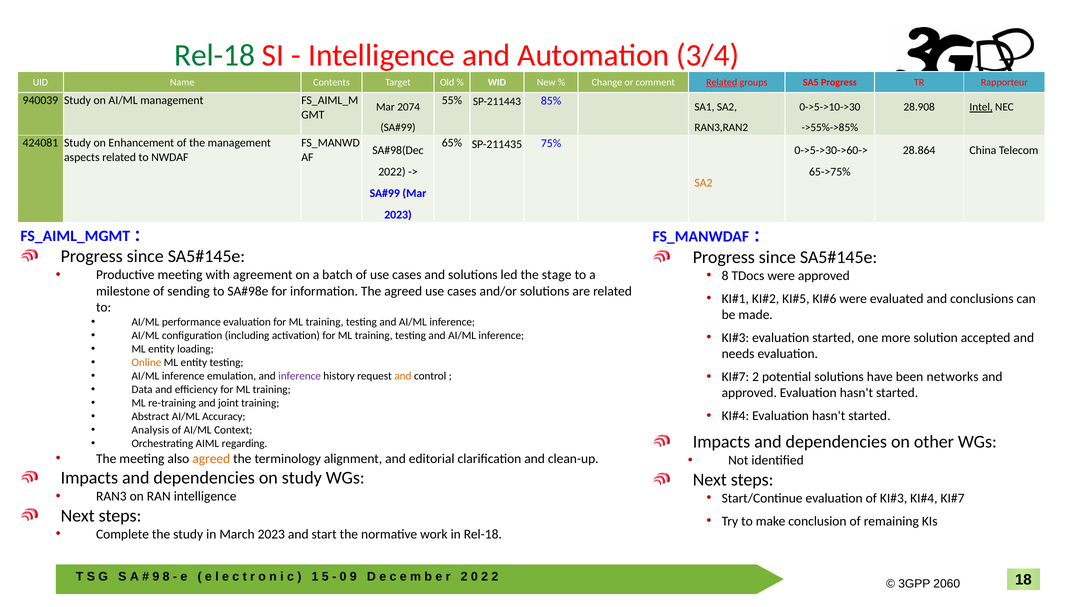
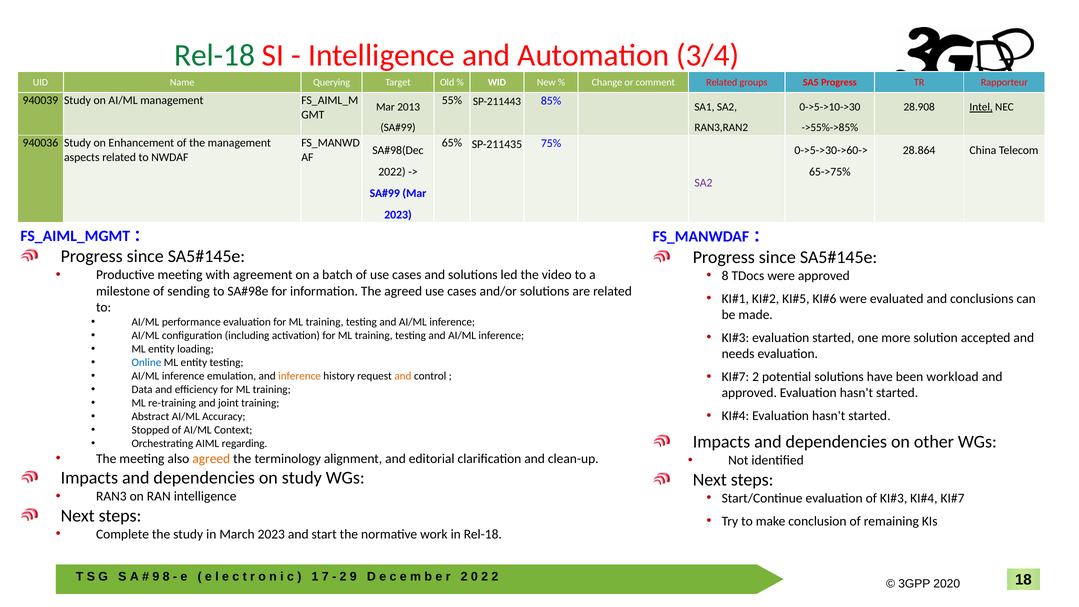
Contents: Contents -> Querying
Related at (722, 83) underline: present -> none
2074: 2074 -> 2013
424081: 424081 -> 940036
SA2 at (703, 183) colour: orange -> purple
stage: stage -> video
Online colour: orange -> blue
networks: networks -> workload
inference at (300, 376) colour: purple -> orange
Analysis: Analysis -> Stopped
5: 5 -> 7
0 at (343, 576): 0 -> 2
2060: 2060 -> 2020
